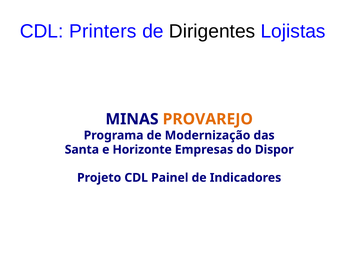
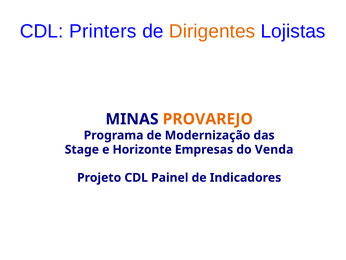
Dirigentes colour: black -> orange
Santa: Santa -> Stage
Dispor: Dispor -> Venda
